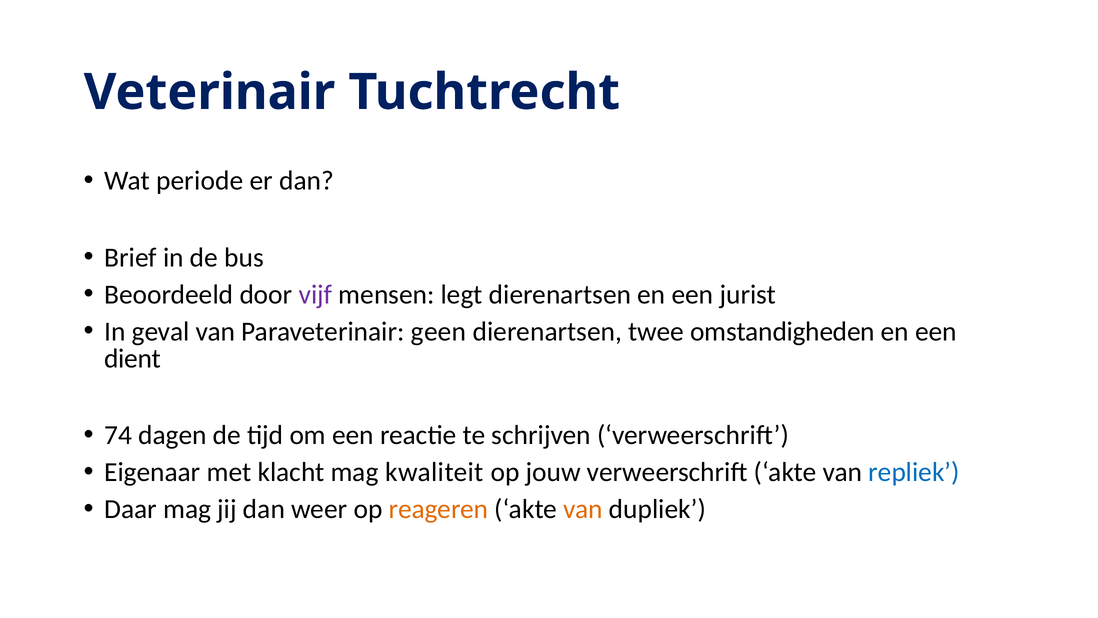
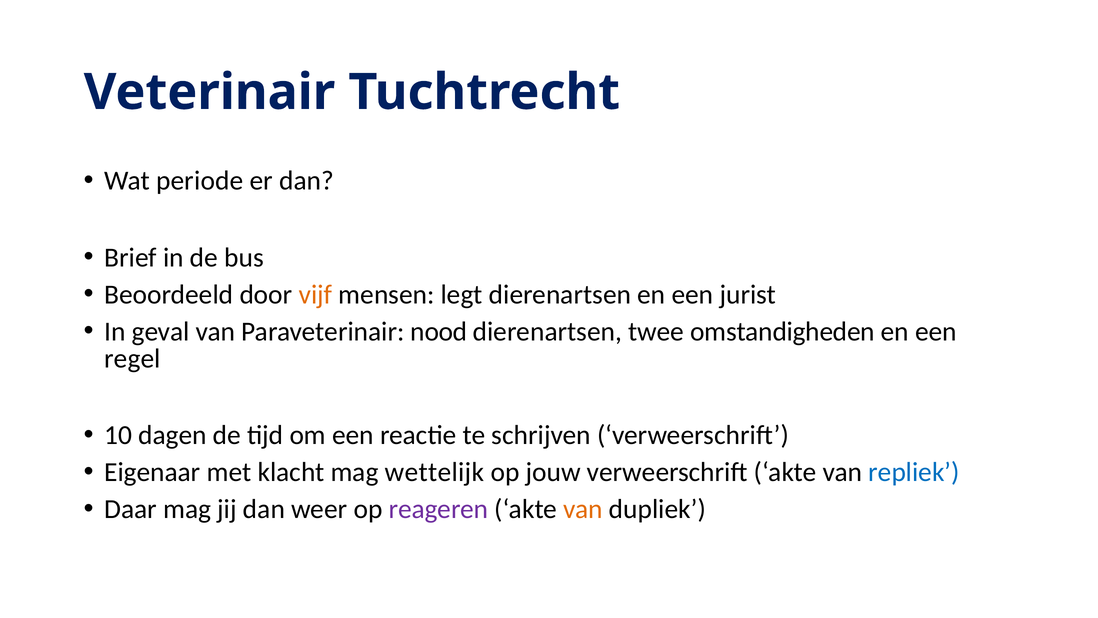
vijf colour: purple -> orange
geen: geen -> nood
dient: dient -> regel
74: 74 -> 10
kwaliteit: kwaliteit -> wettelijk
reageren colour: orange -> purple
